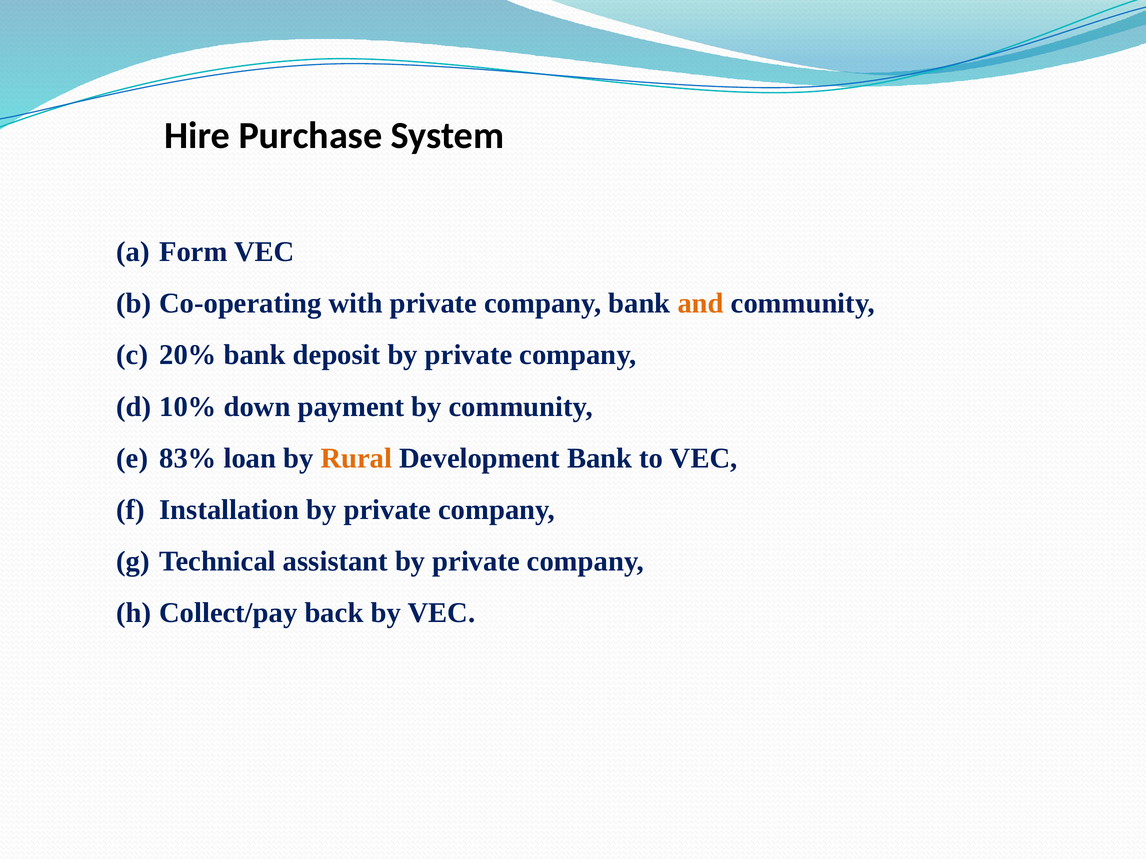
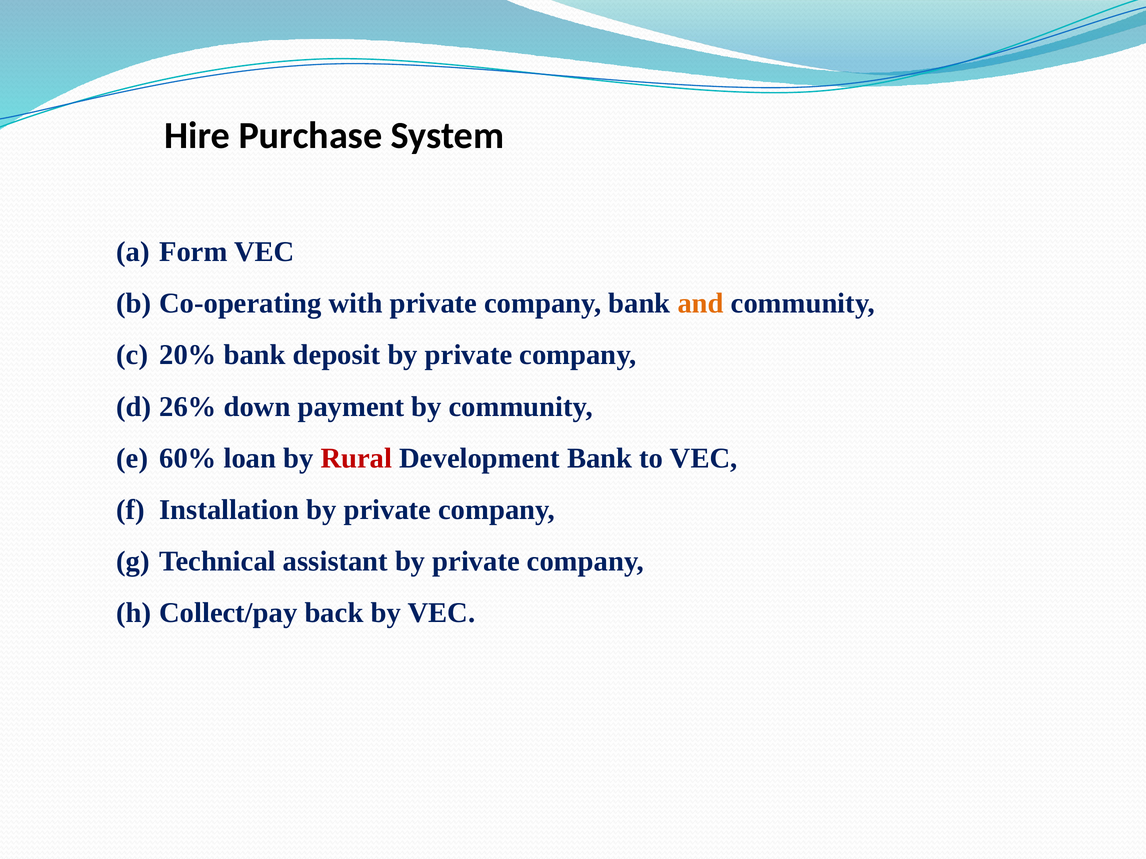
10%: 10% -> 26%
83%: 83% -> 60%
Rural colour: orange -> red
